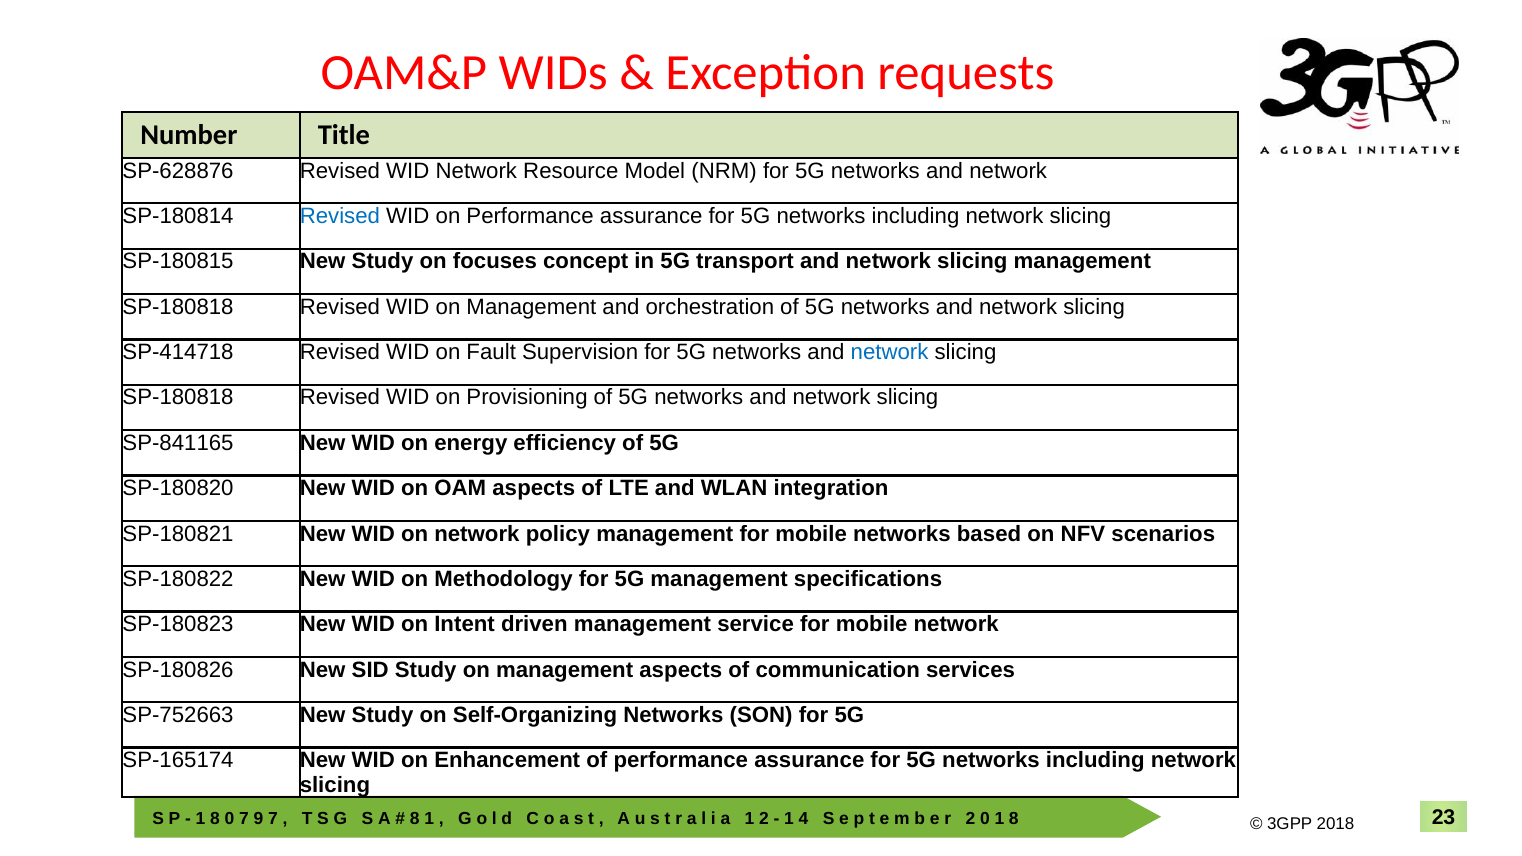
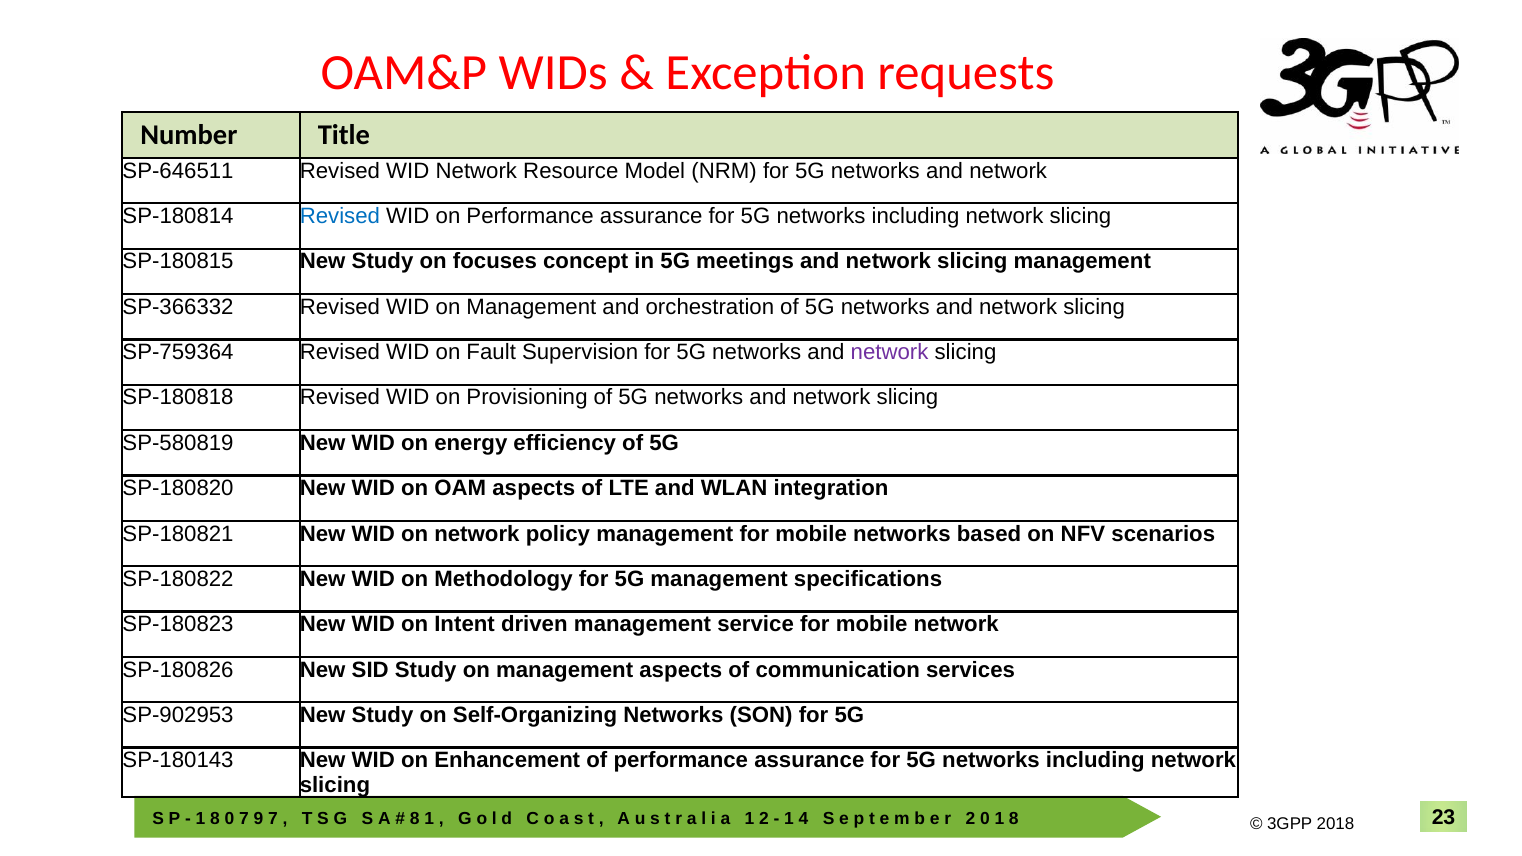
SP-628876: SP-628876 -> SP-646511
transport: transport -> meetings
SP-180818 at (178, 307): SP-180818 -> SP-366332
SP-414718: SP-414718 -> SP-759364
network at (890, 352) colour: blue -> purple
SP-841165: SP-841165 -> SP-580819
SP-752663: SP-752663 -> SP-902953
SP-165174: SP-165174 -> SP-180143
